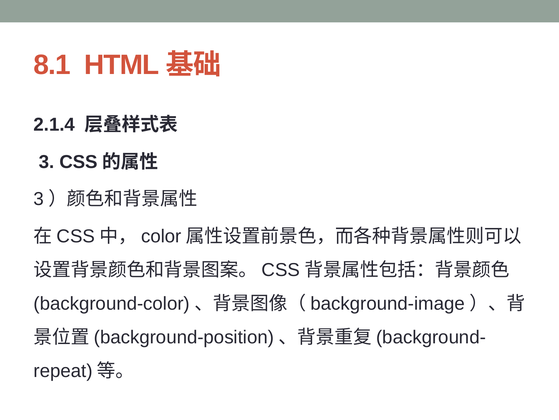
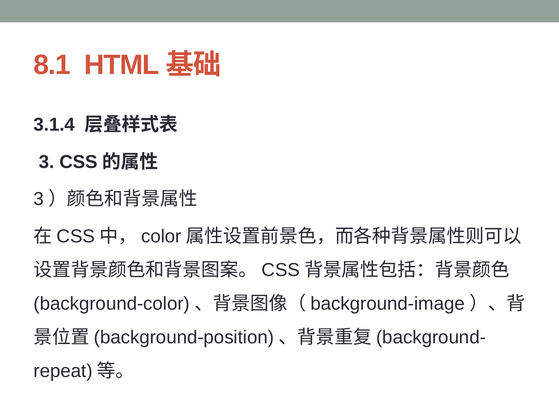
2.1.4: 2.1.4 -> 3.1.4
